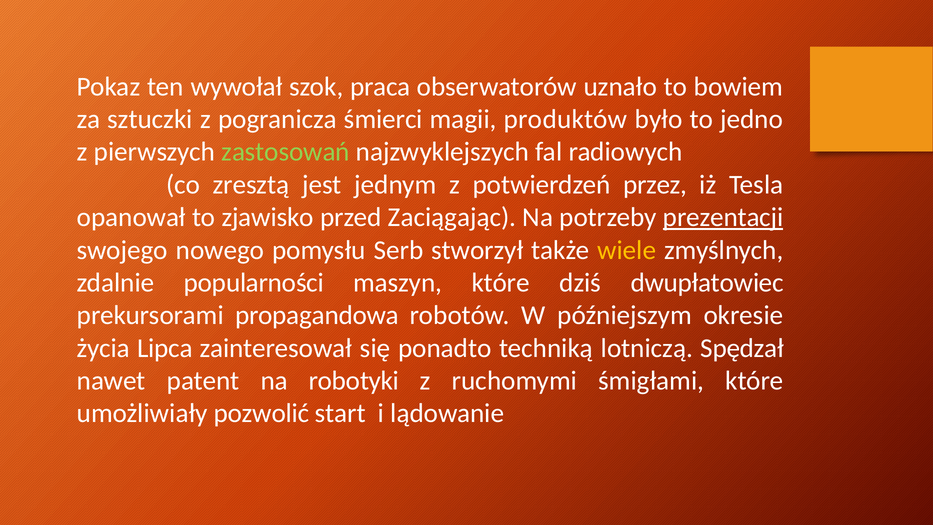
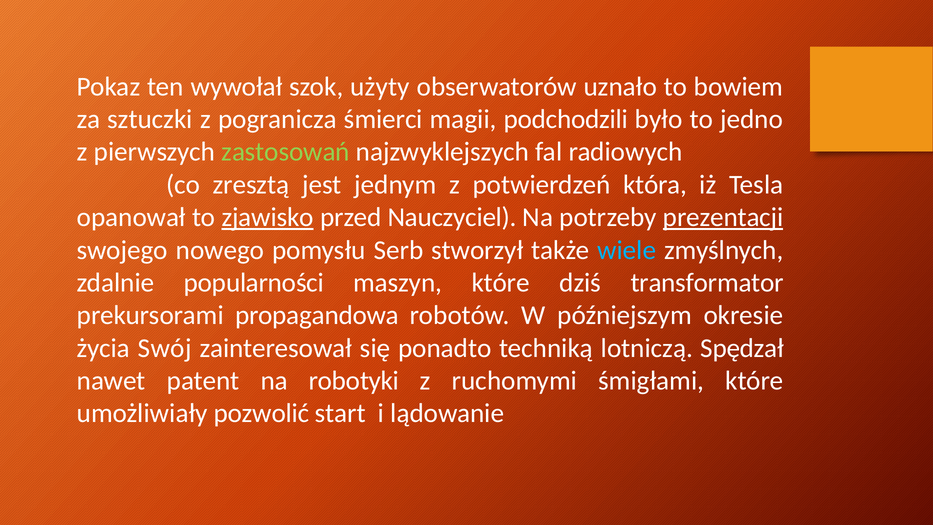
praca: praca -> użyty
produktów: produktów -> podchodzili
przez: przez -> która
zjawisko underline: none -> present
Zaciągając: Zaciągając -> Nauczyciel
wiele colour: yellow -> light blue
dwupłatowiec: dwupłatowiec -> transformator
Lipca: Lipca -> Swój
